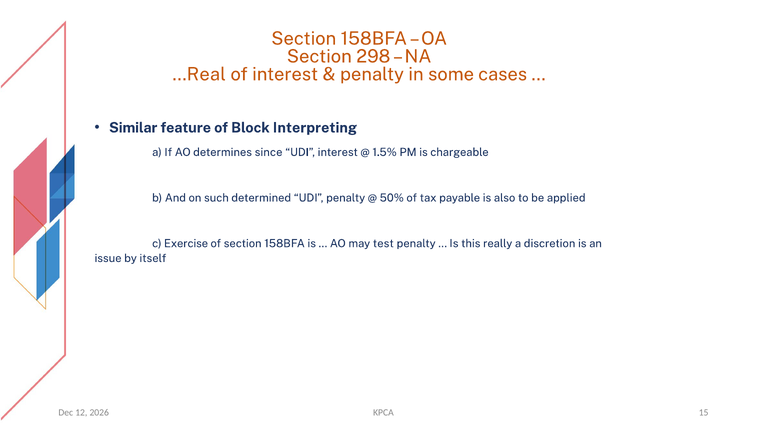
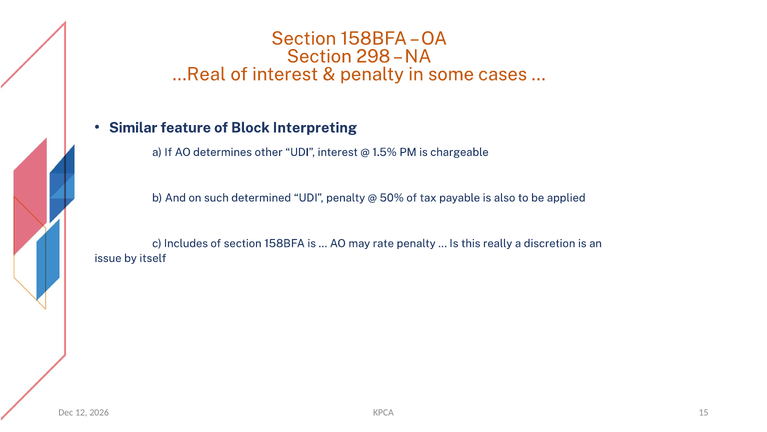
since: since -> other
Exercise: Exercise -> Includes
test: test -> rate
